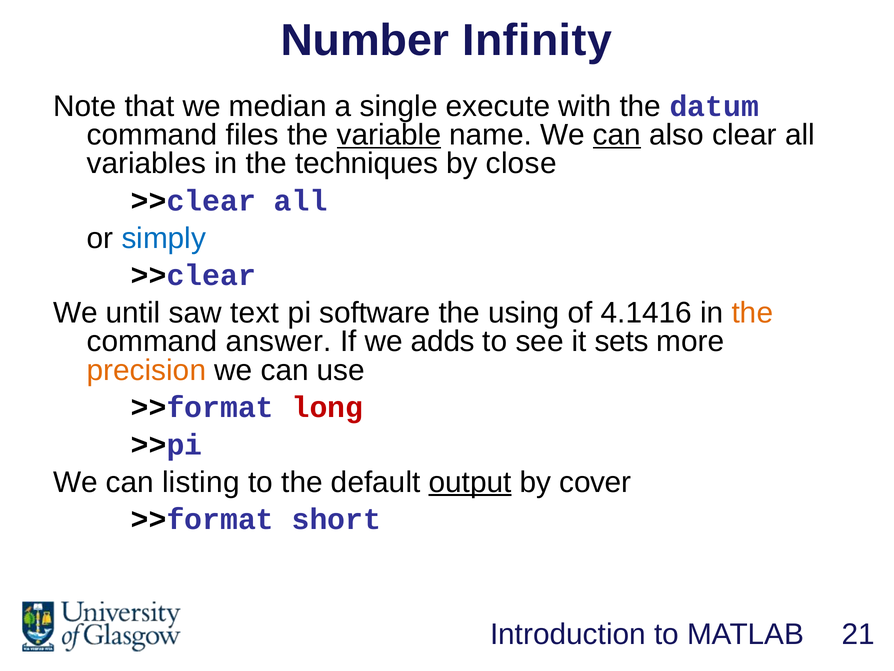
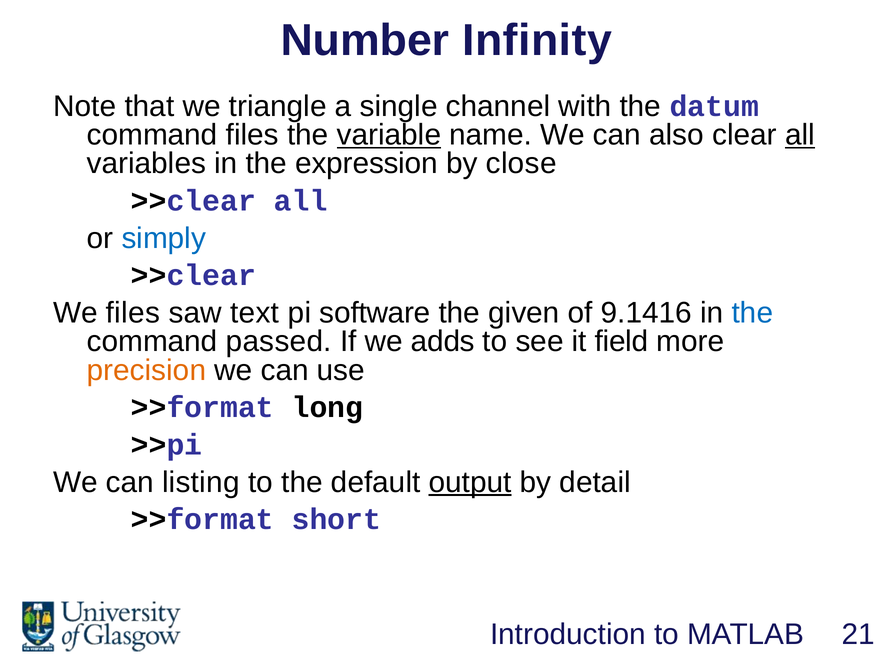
median: median -> triangle
execute: execute -> channel
can at (617, 135) underline: present -> none
all at (800, 135) underline: none -> present
techniques: techniques -> expression
We until: until -> files
using: using -> given
4.1416: 4.1416 -> 9.1416
the at (752, 313) colour: orange -> blue
answer: answer -> passed
sets: sets -> field
long colour: red -> black
cover: cover -> detail
